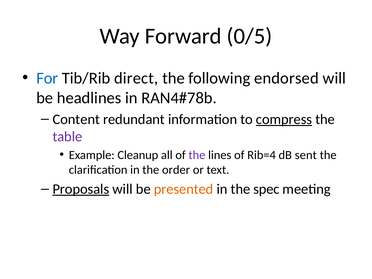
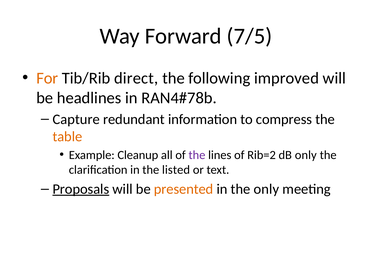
0/5: 0/5 -> 7/5
For colour: blue -> orange
endorsed: endorsed -> improved
Content: Content -> Capture
compress underline: present -> none
table colour: purple -> orange
Rib=4: Rib=4 -> Rib=2
dB sent: sent -> only
order: order -> listed
the spec: spec -> only
